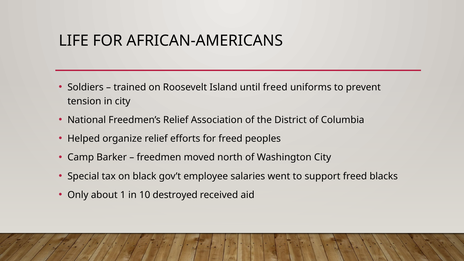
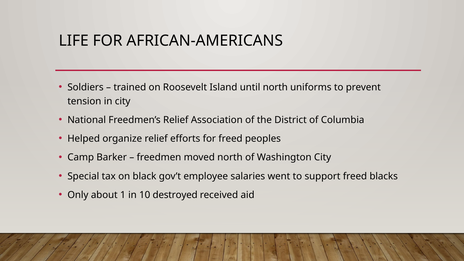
until freed: freed -> north
